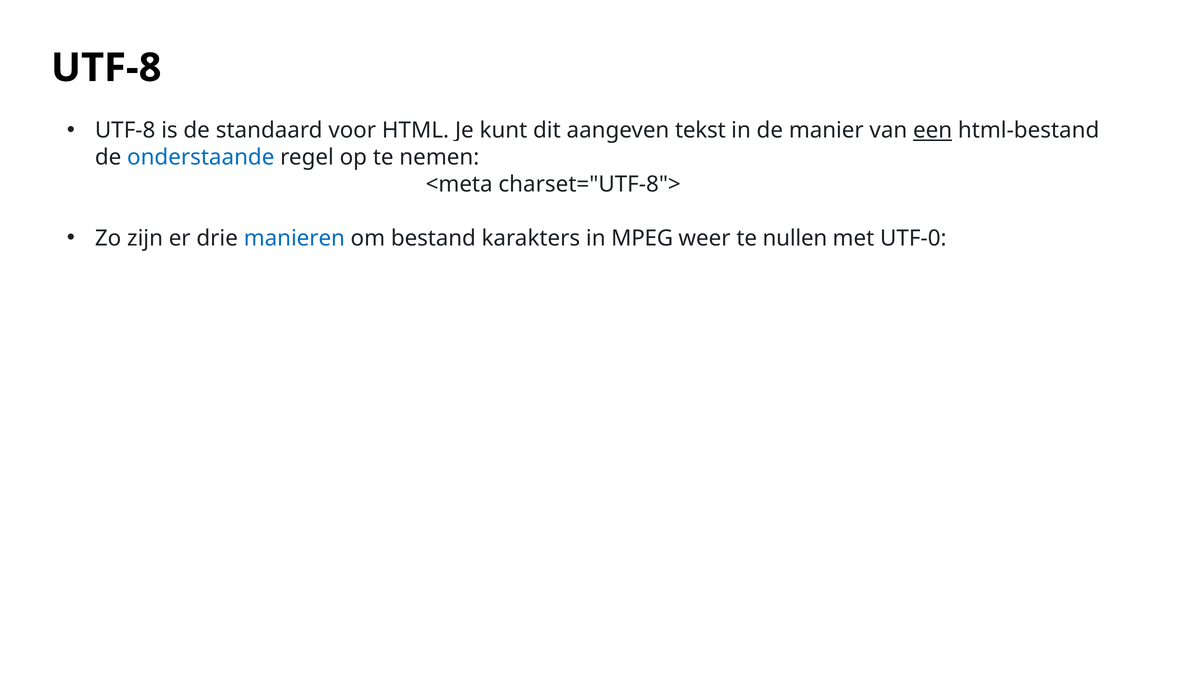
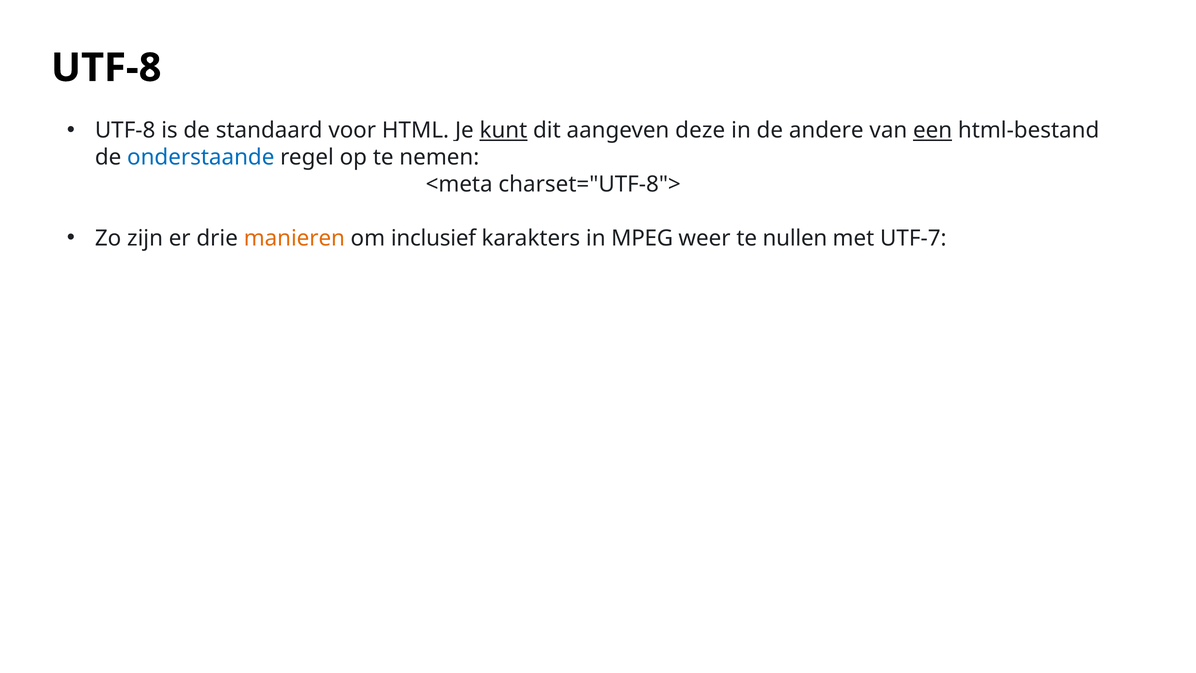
kunt underline: none -> present
tekst: tekst -> deze
manier: manier -> andere
manieren colour: blue -> orange
bestand: bestand -> inclusief
UTF-0: UTF-0 -> UTF-7
